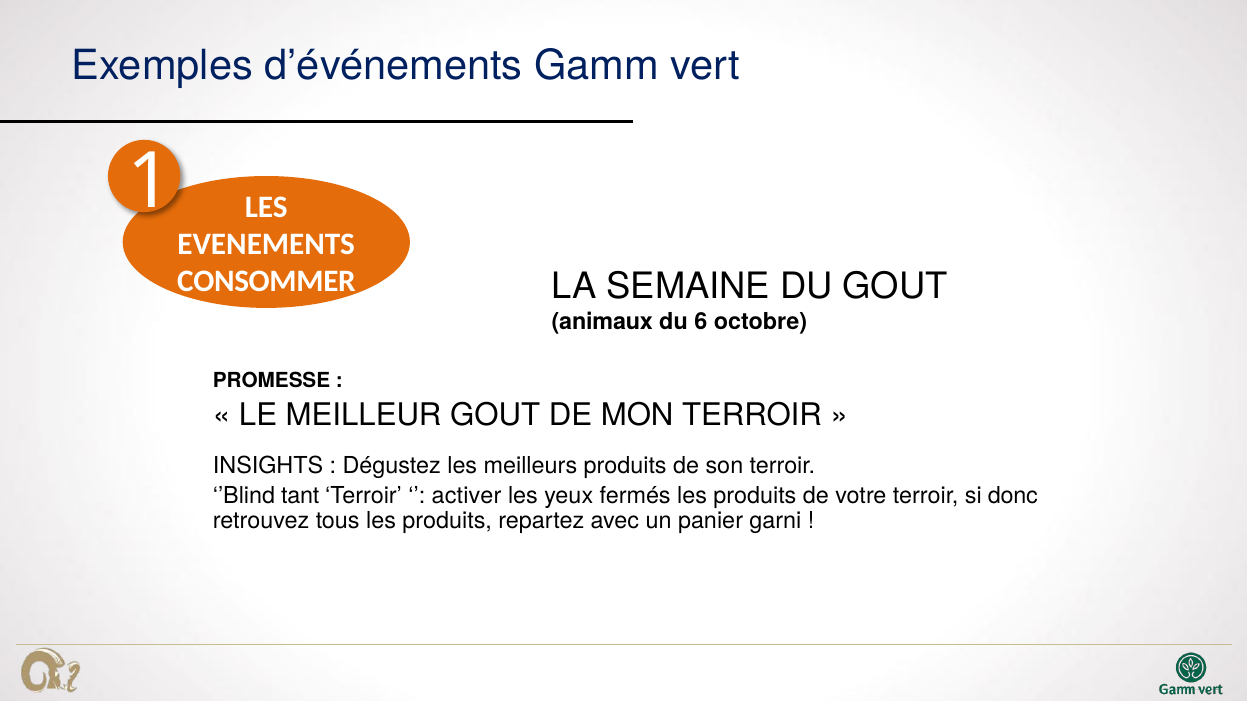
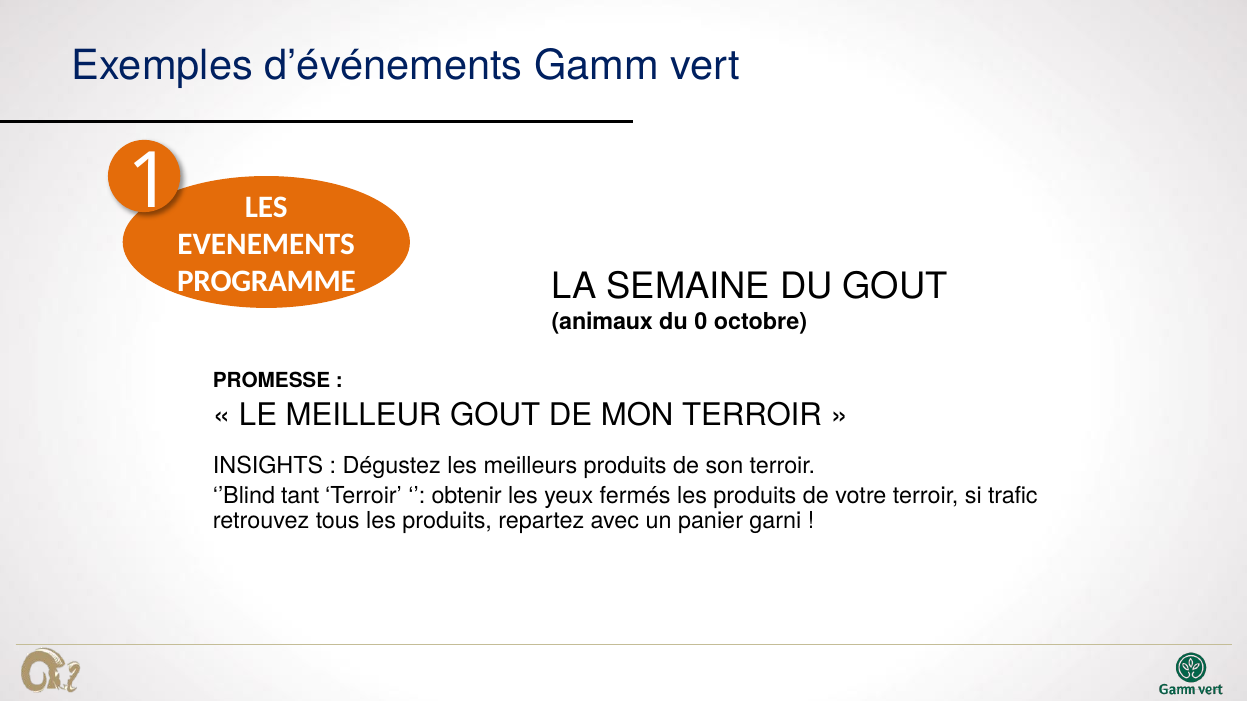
CONSOMMER: CONSOMMER -> PROGRAMME
6: 6 -> 0
activer: activer -> obtenir
donc: donc -> trafic
